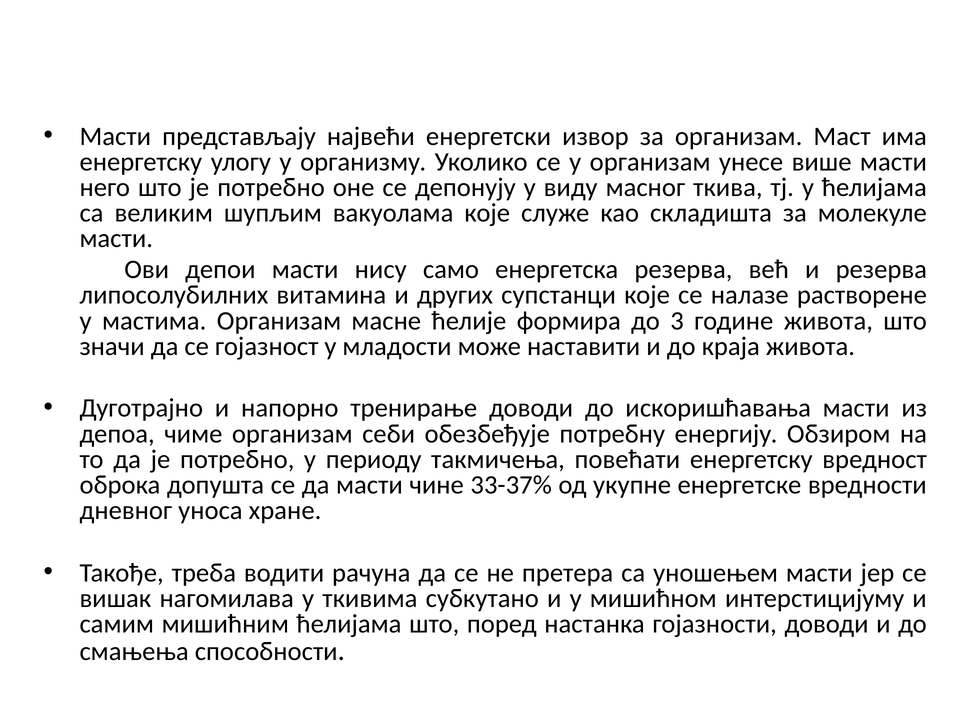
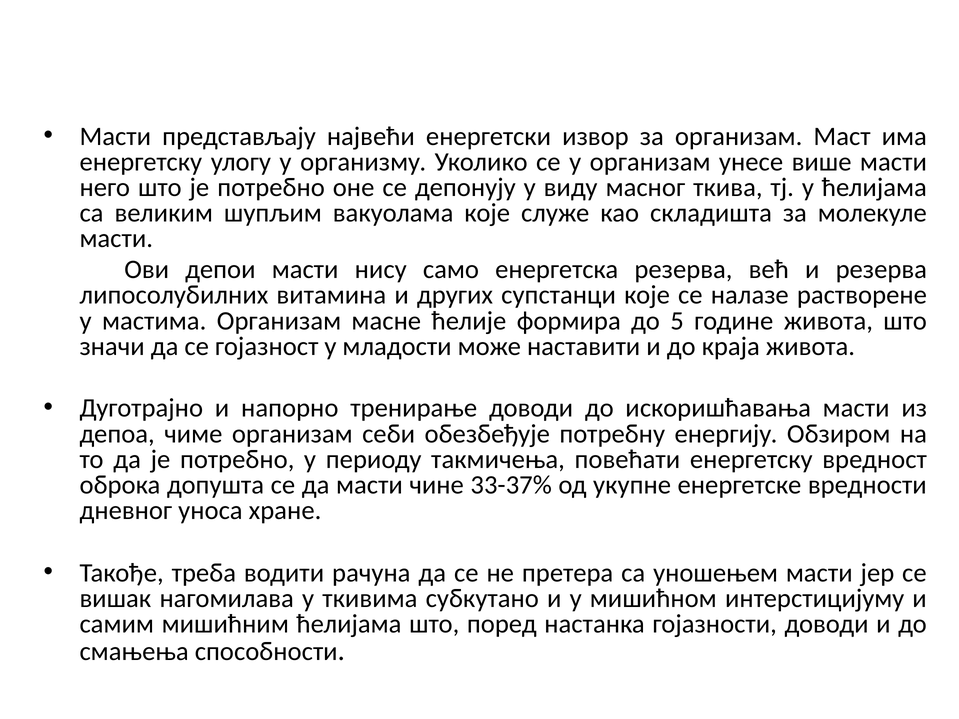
3: 3 -> 5
